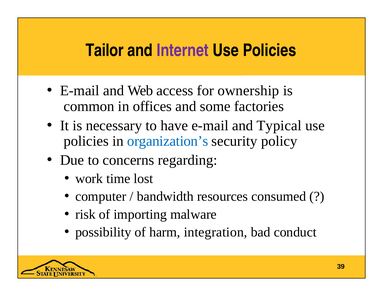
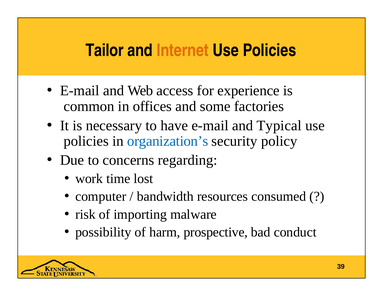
Internet colour: purple -> orange
ownership: ownership -> experience
integration: integration -> prospective
